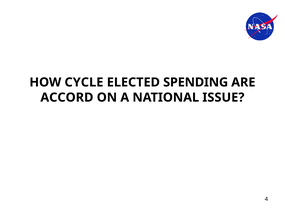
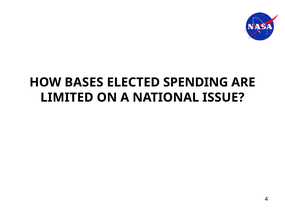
CYCLE: CYCLE -> BASES
ACCORD: ACCORD -> LIMITED
